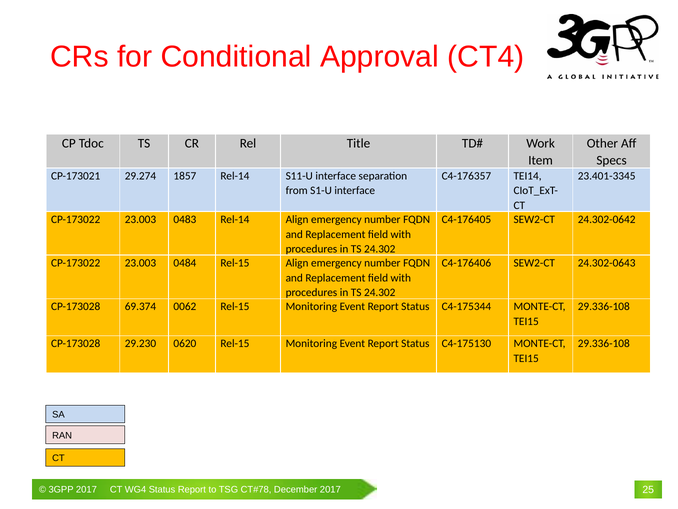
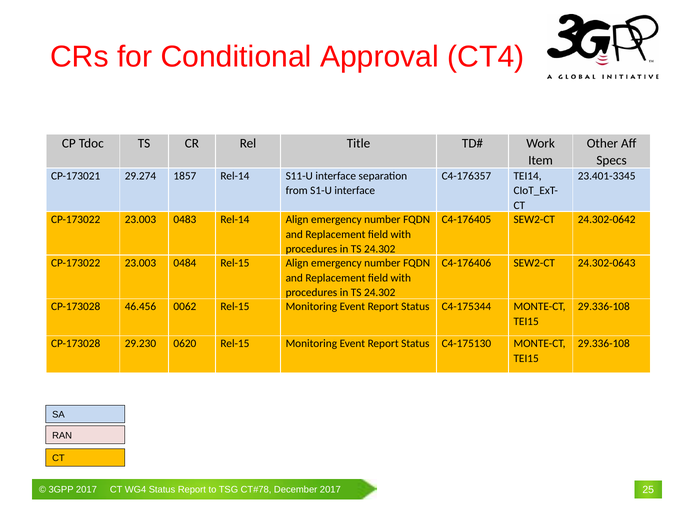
69.374: 69.374 -> 46.456
